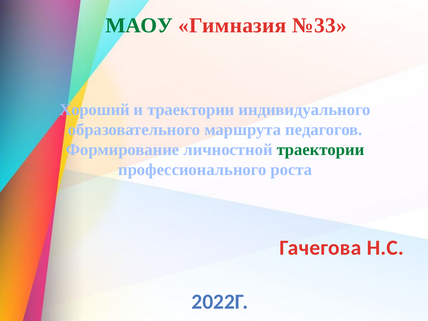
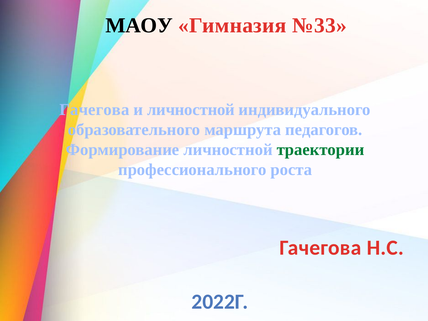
МАОУ colour: green -> black
Хороший at (95, 110): Хороший -> Гачегова
и траектории: траектории -> личностной
